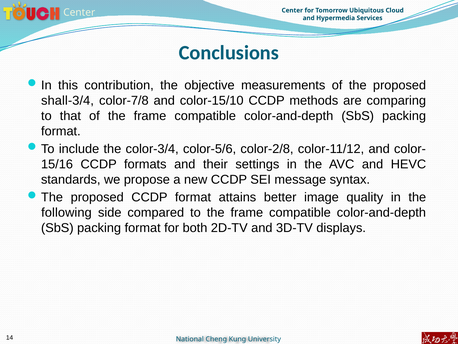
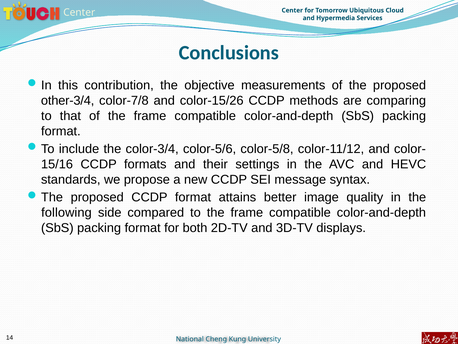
shall-3/4: shall-3/4 -> other-3/4
color-15/10: color-15/10 -> color-15/26
color-2/8: color-2/8 -> color-5/8
